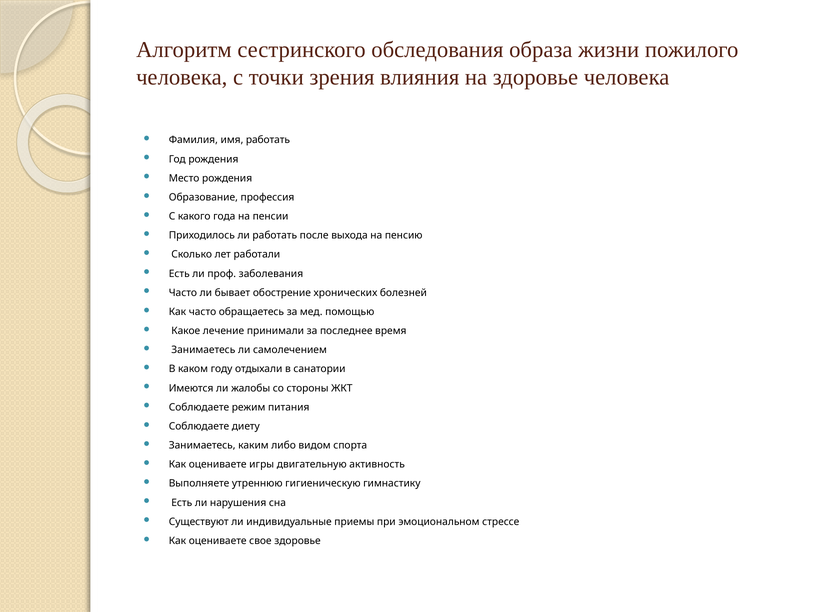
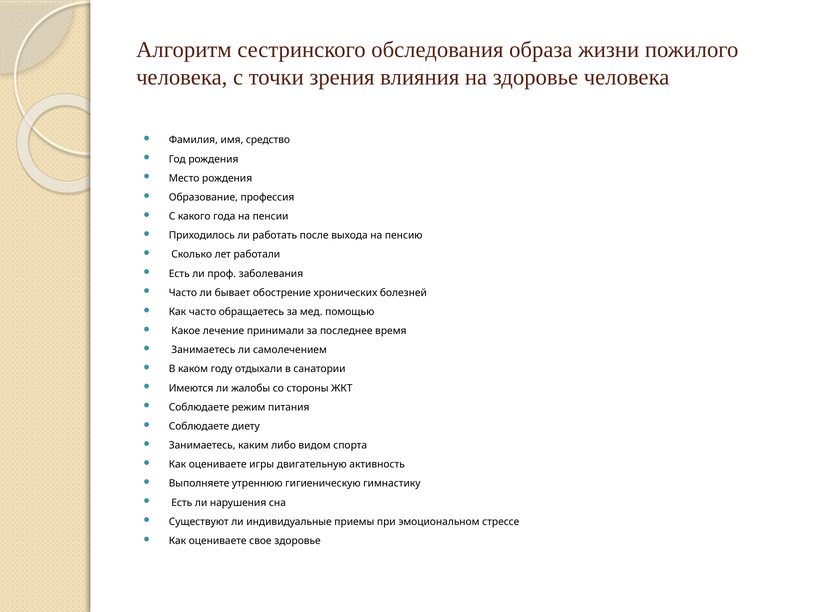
имя работать: работать -> средство
